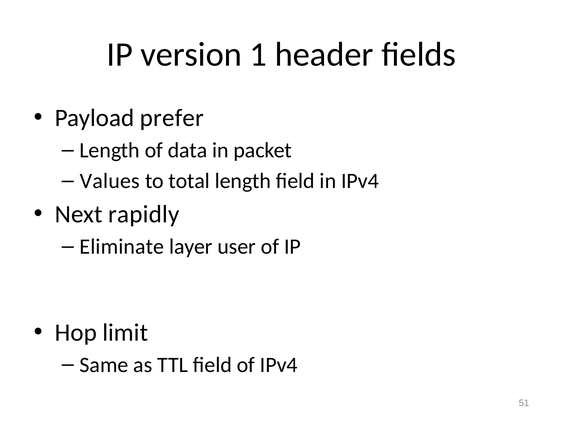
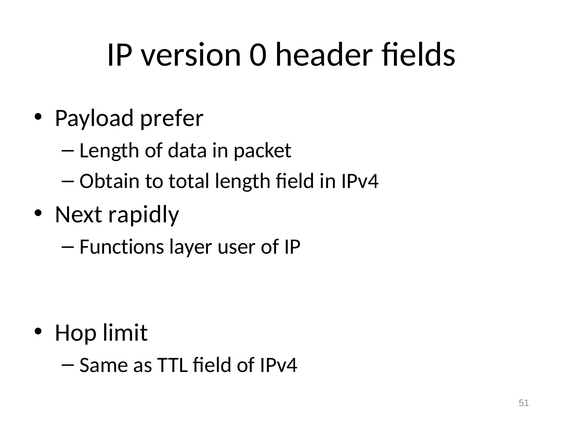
1: 1 -> 0
Values: Values -> Obtain
Eliminate: Eliminate -> Functions
